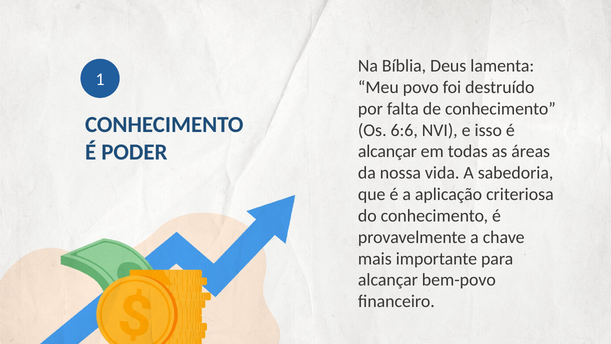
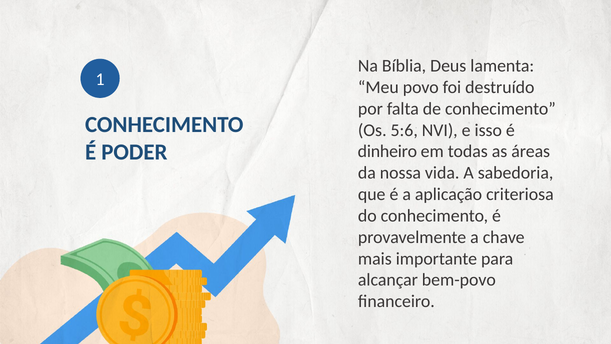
6:6: 6:6 -> 5:6
alcançar at (387, 151): alcançar -> dinheiro
